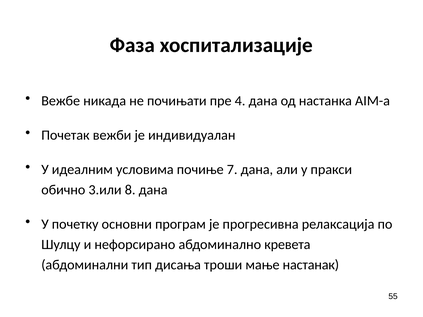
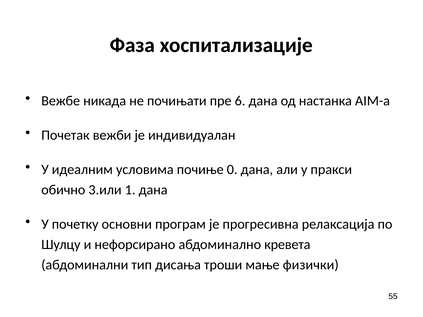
4: 4 -> 6
7: 7 -> 0
8: 8 -> 1
настанак: настанак -> физички
